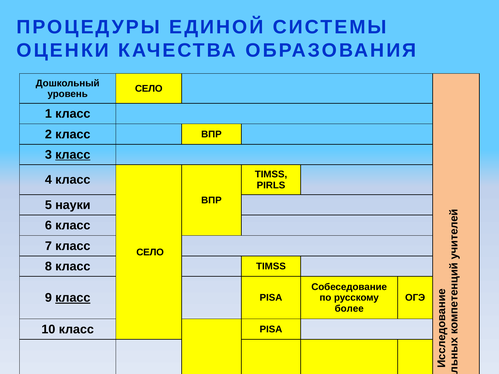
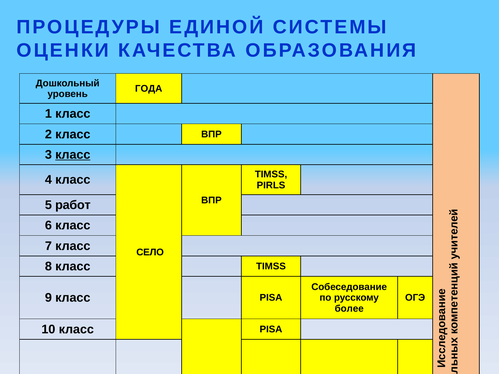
СЕЛО at (149, 89): СЕЛО -> ГОДА
науки: науки -> работ
класс at (73, 298) underline: present -> none
